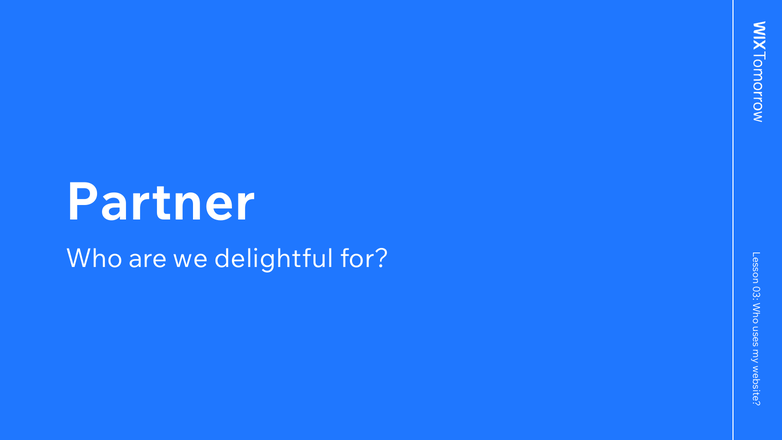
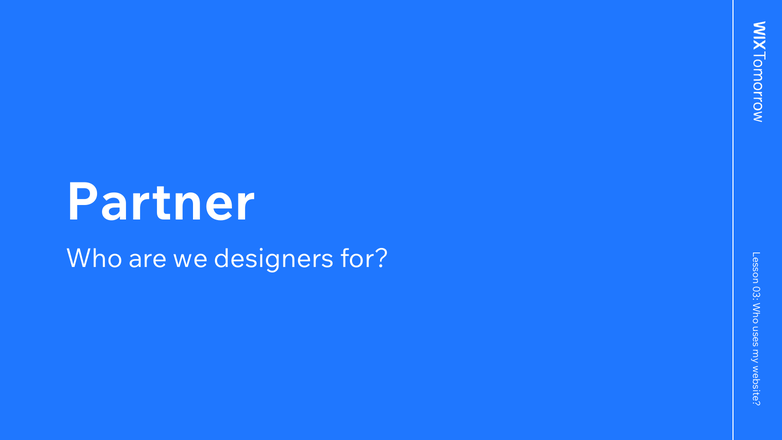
delightful: delightful -> designers
